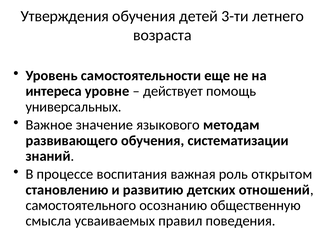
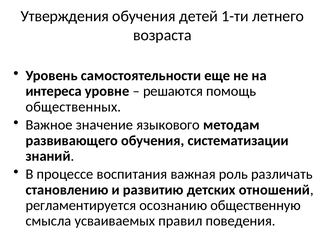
3-ти: 3-ти -> 1-ти
действует: действует -> решаются
универсальных: универсальных -> общественных
открытом: открытом -> различать
самостоятельного: самостоятельного -> регламентируется
